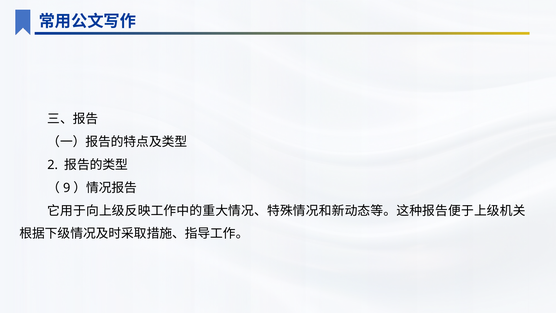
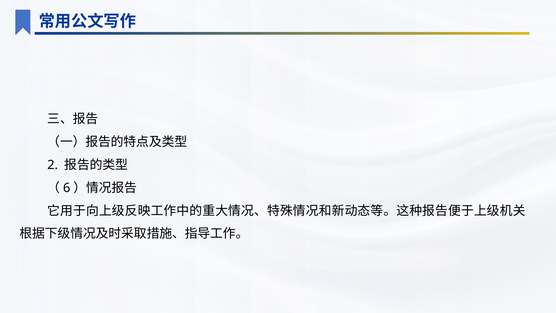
9: 9 -> 6
